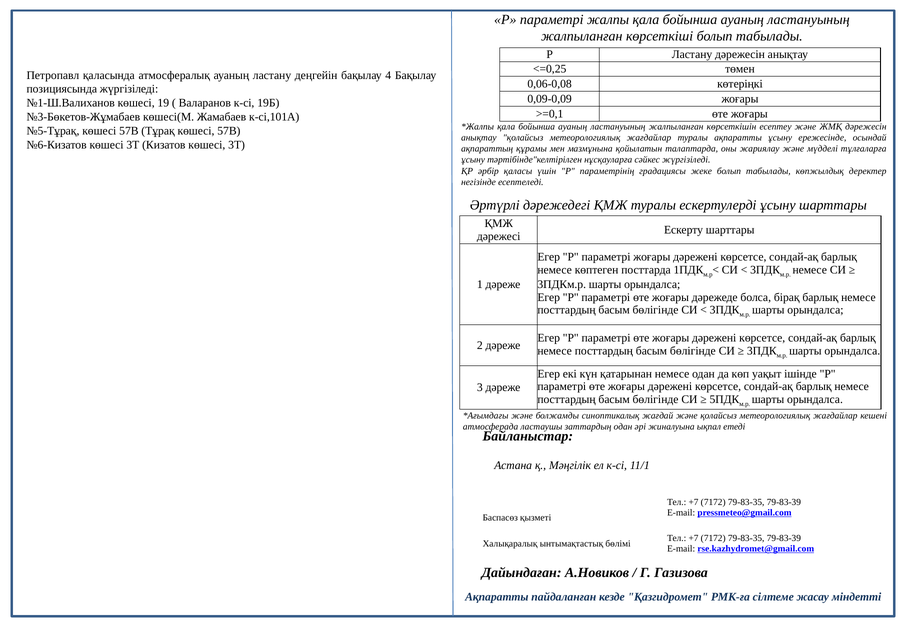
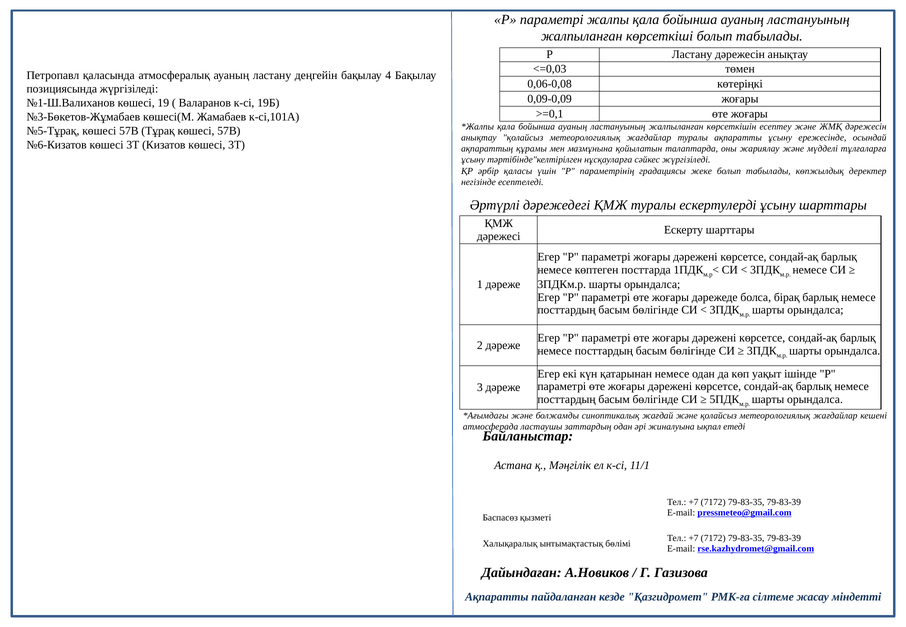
<=0,25: <=0,25 -> <=0,03
